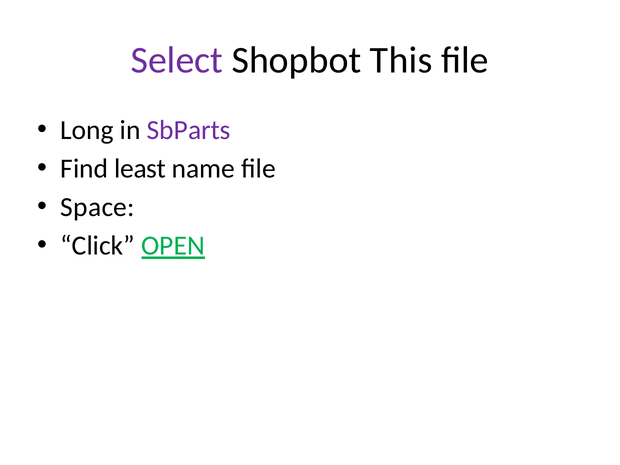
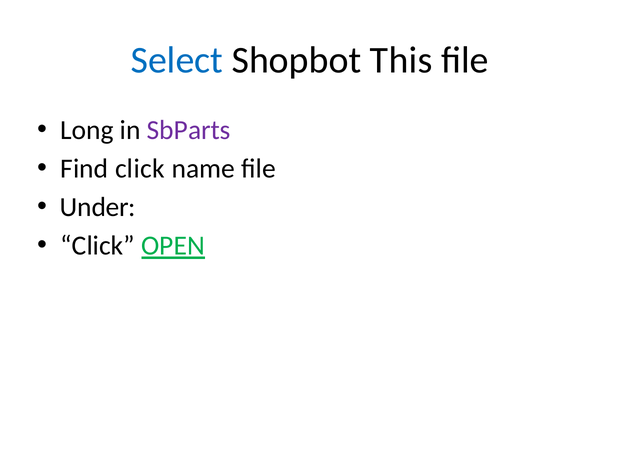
Select colour: purple -> blue
Find least: least -> click
Space: Space -> Under
